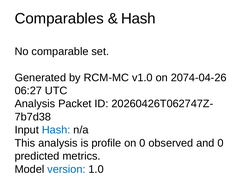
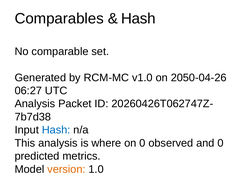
2074-04-26: 2074-04-26 -> 2050-04-26
profile: profile -> where
version colour: blue -> orange
